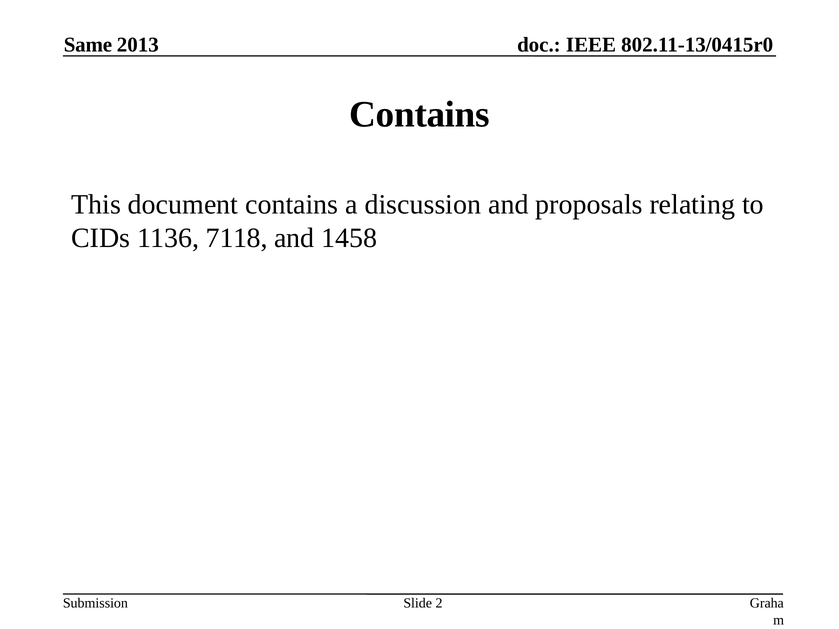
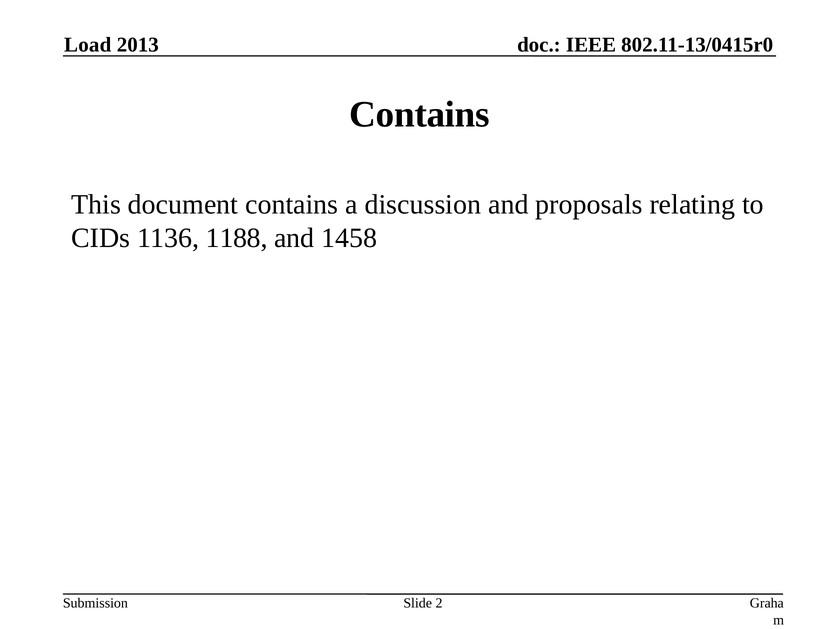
Same: Same -> Load
7118: 7118 -> 1188
